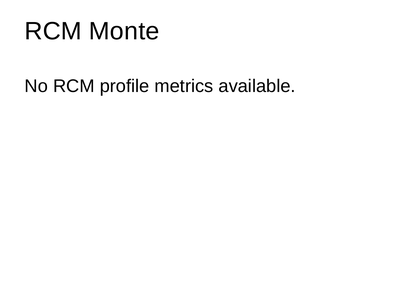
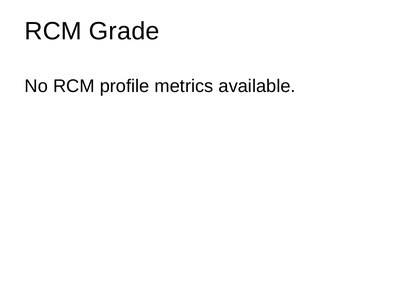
Monte: Monte -> Grade
